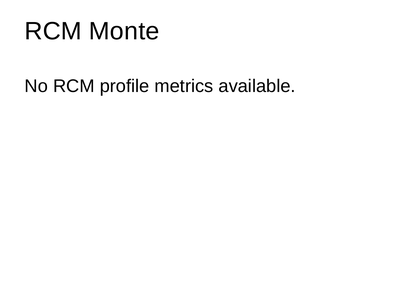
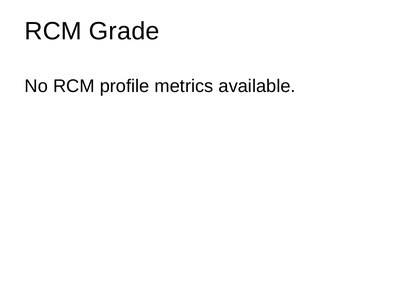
Monte: Monte -> Grade
